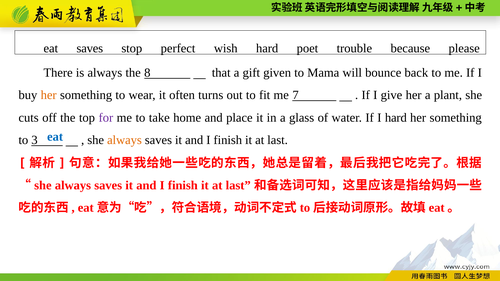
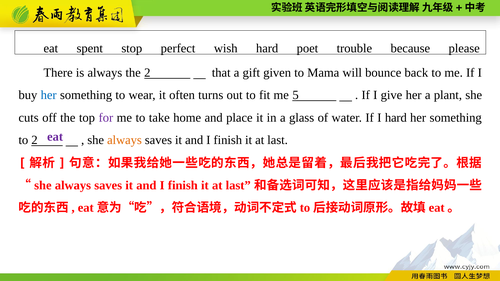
eat saves: saves -> spent
the 8: 8 -> 2
her at (49, 95) colour: orange -> blue
7: 7 -> 5
eat at (55, 137) colour: blue -> purple
to 3: 3 -> 2
